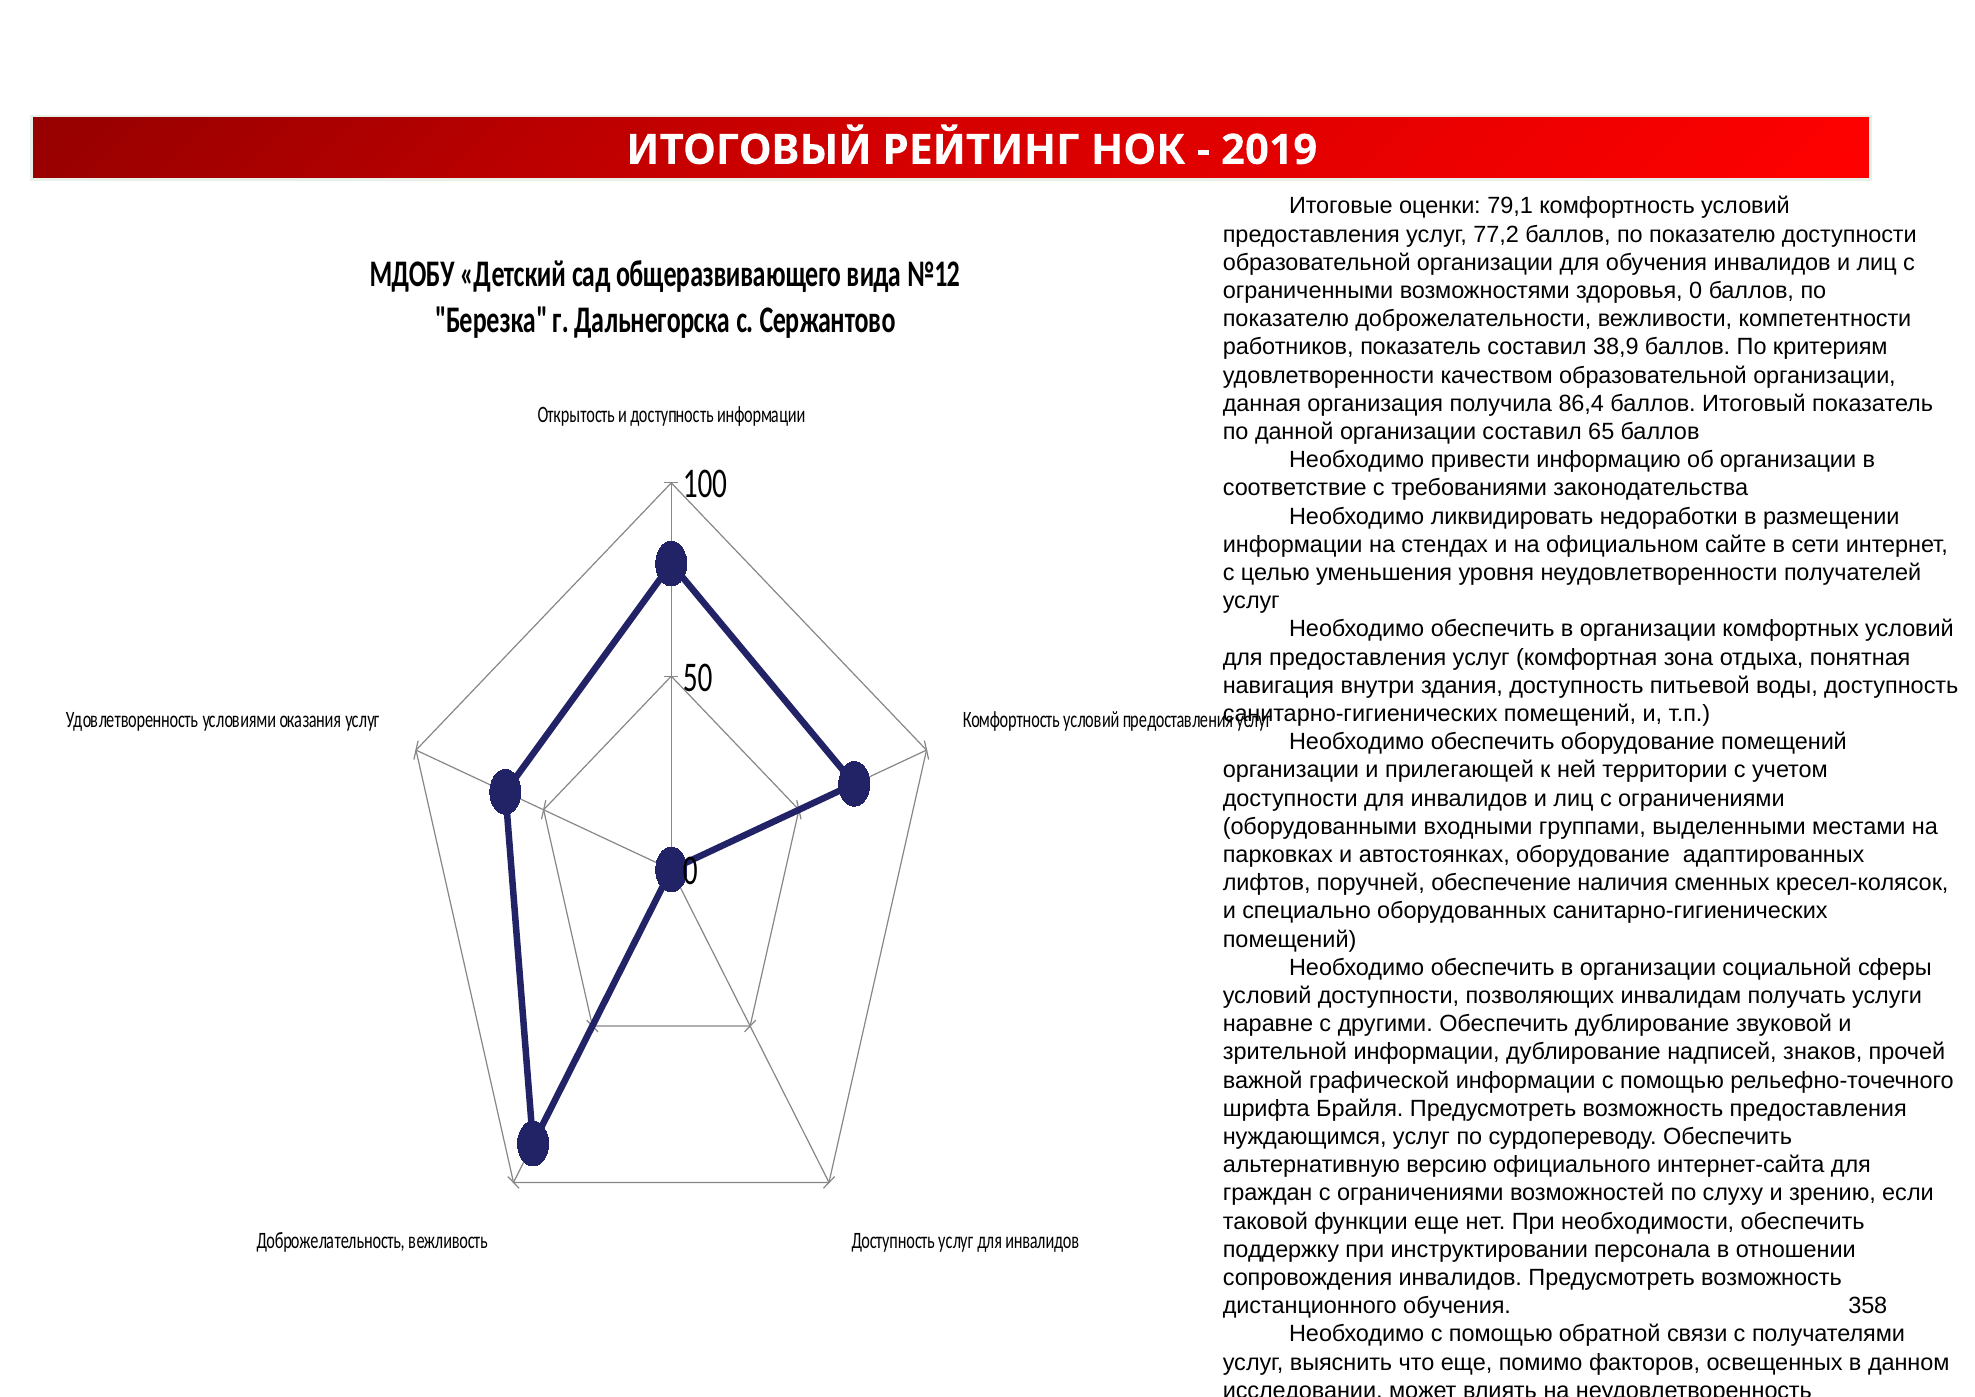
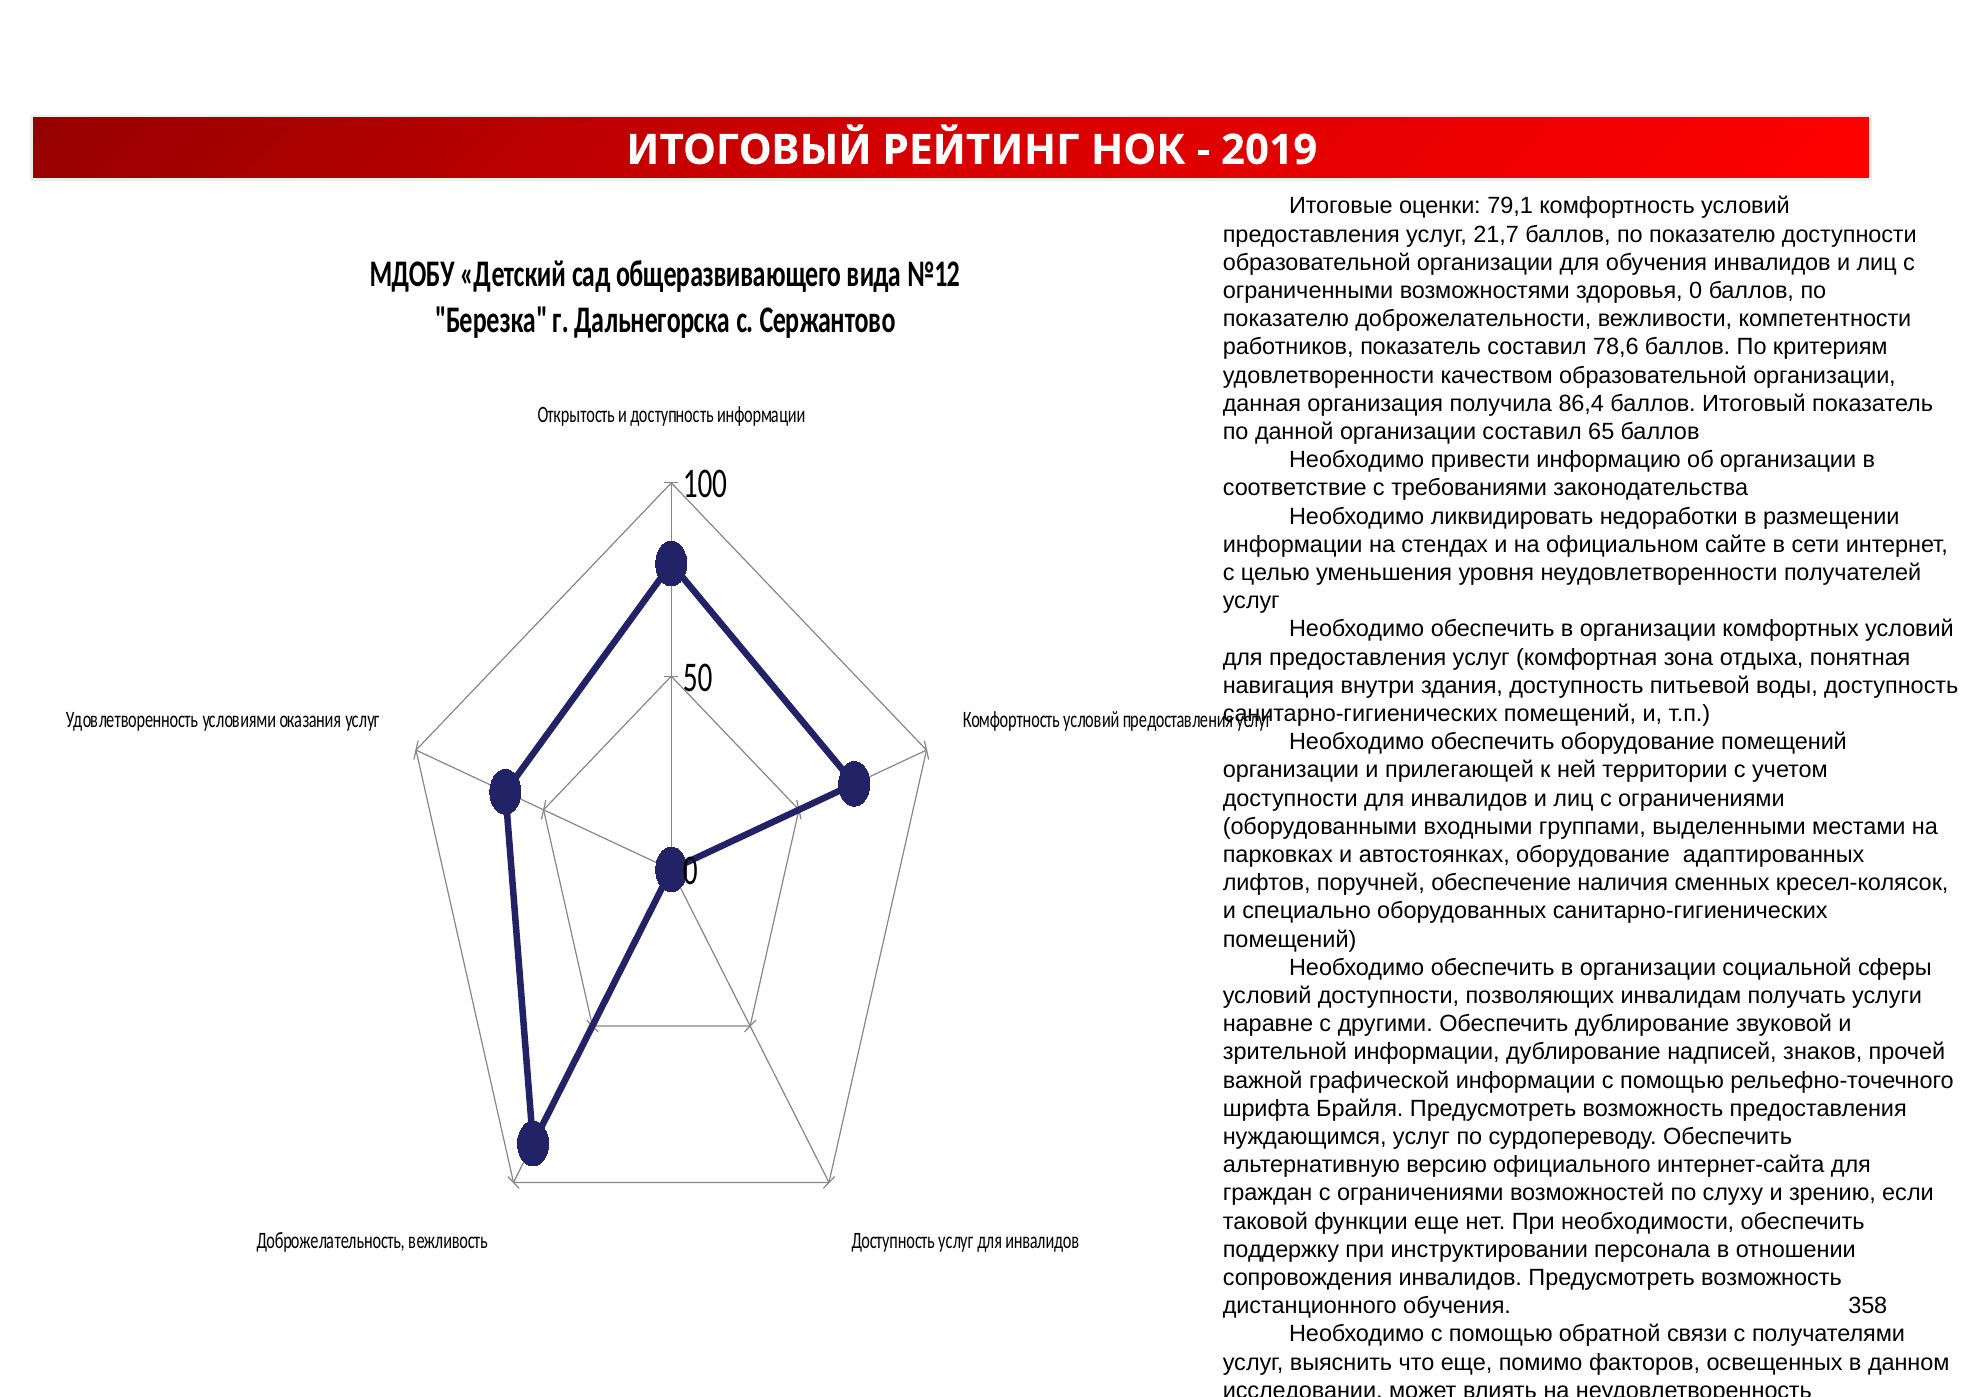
77,2: 77,2 -> 21,7
38,9: 38,9 -> 78,6
